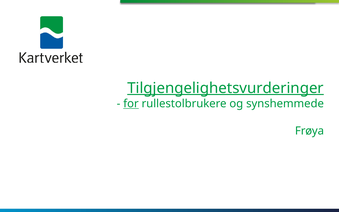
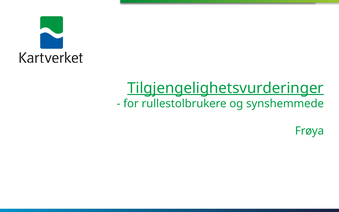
for underline: present -> none
